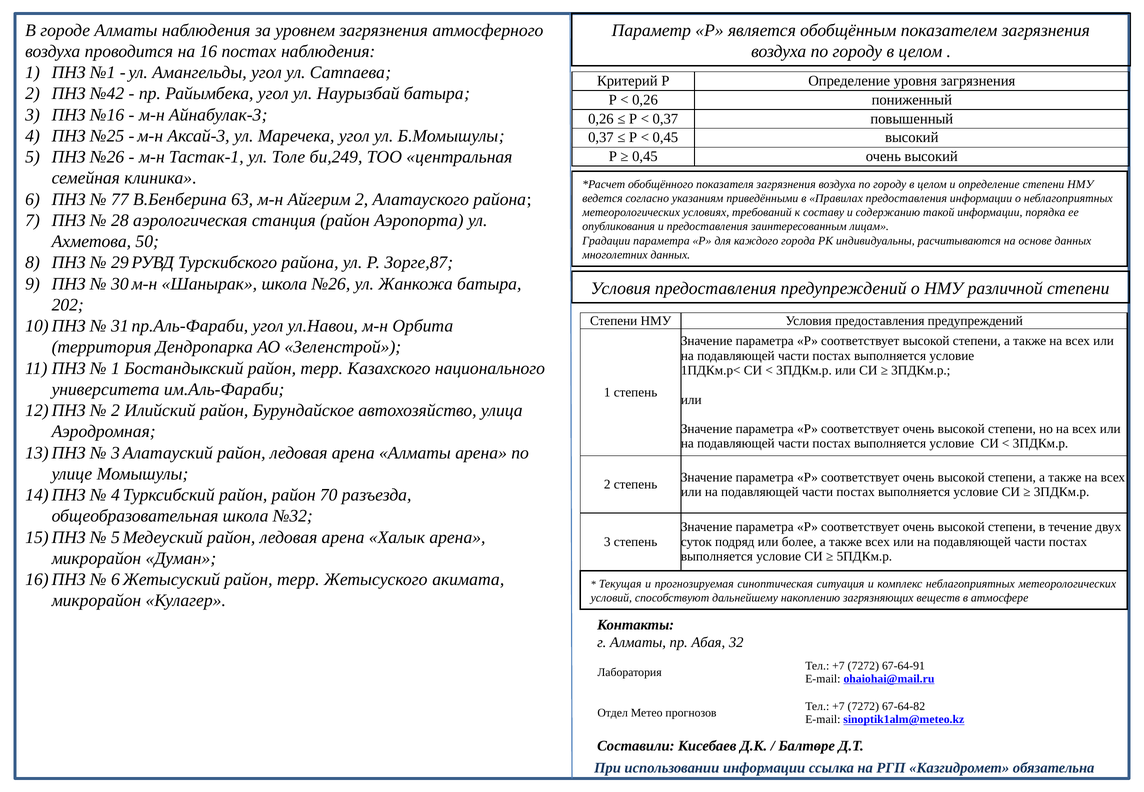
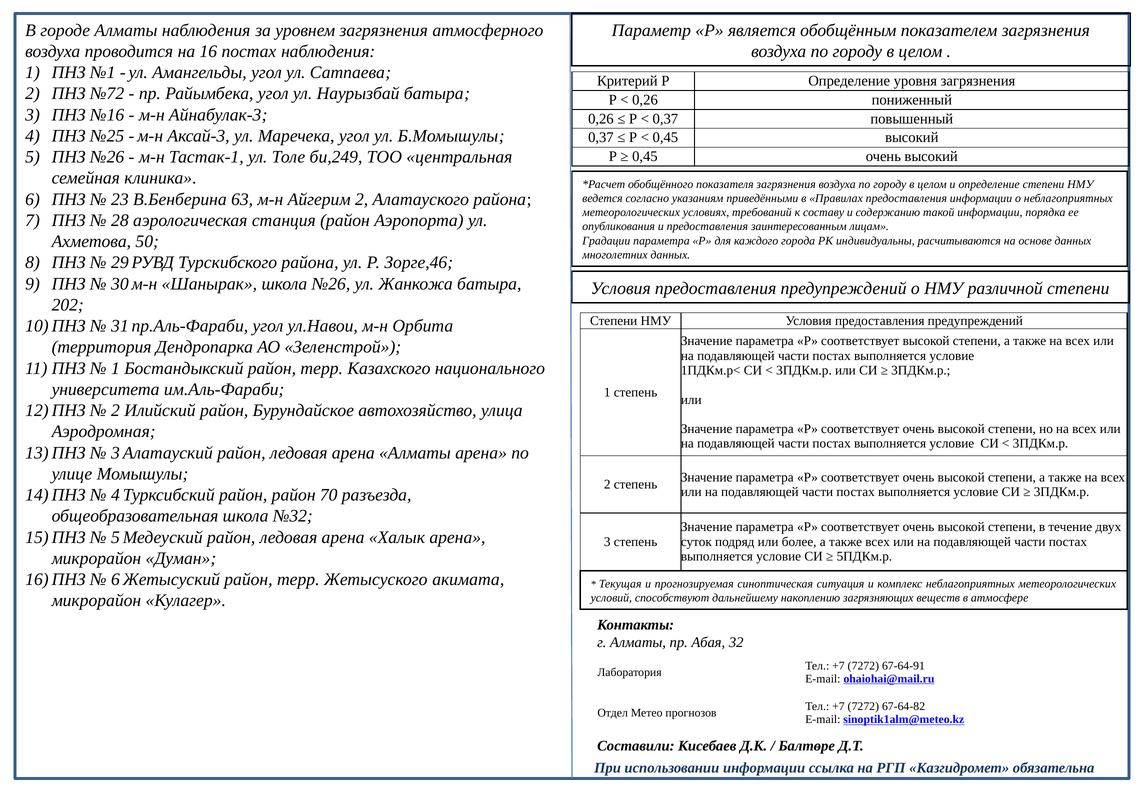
№42: №42 -> №72
77: 77 -> 23
Зорге,87: Зорге,87 -> Зорге,46
